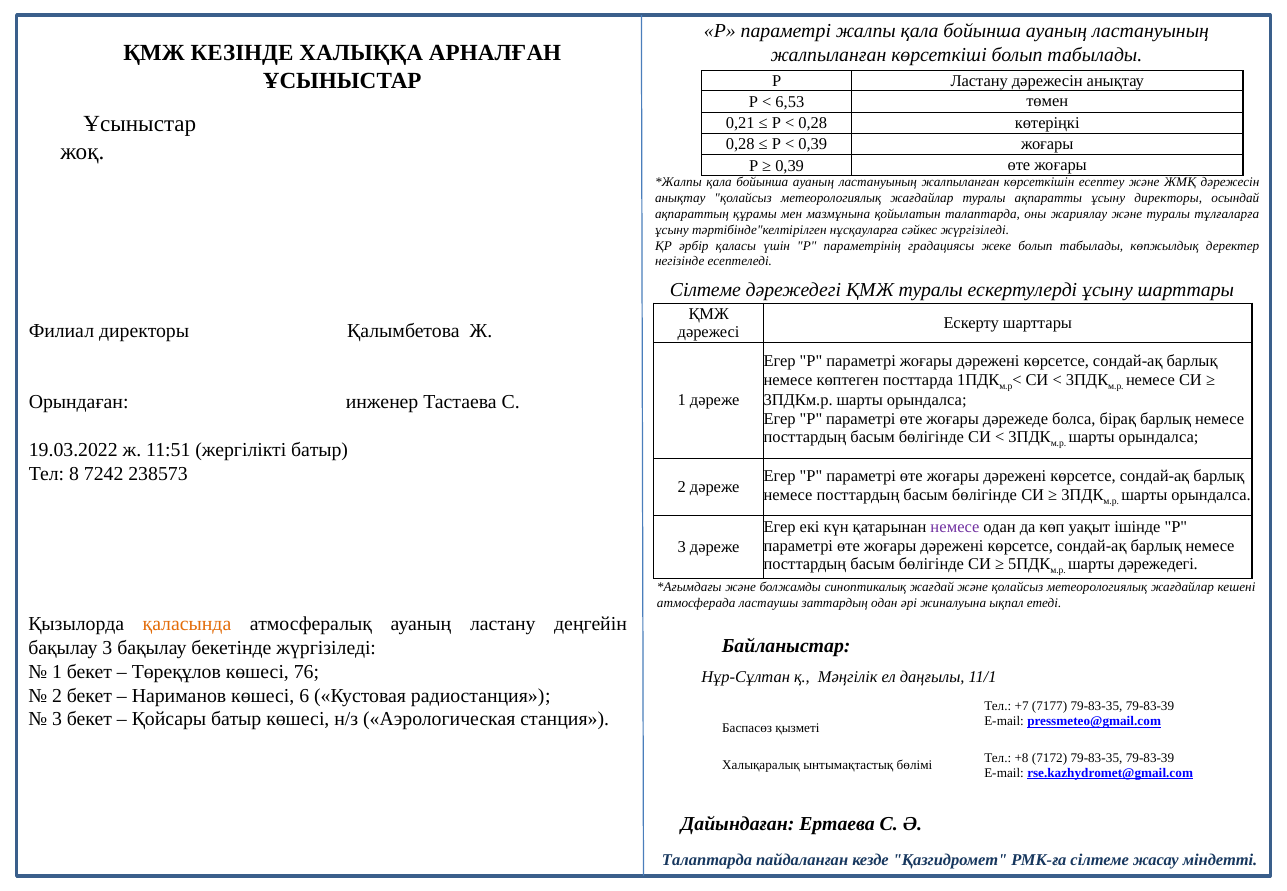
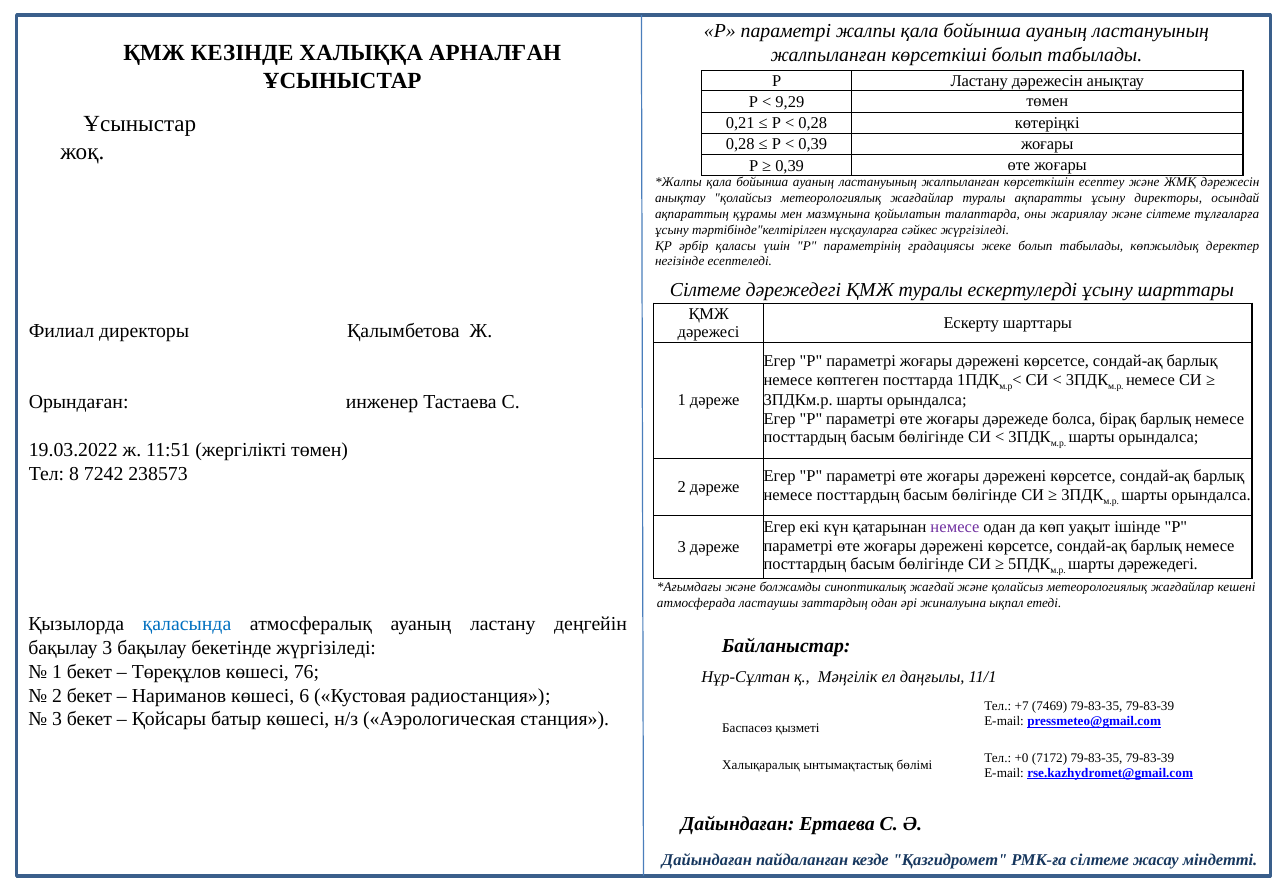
6,53: 6,53 -> 9,29
және туралы: туралы -> сілтеме
жергілікті батыр: батыр -> төмен
қаласында colour: orange -> blue
7177: 7177 -> 7469
+8: +8 -> +0
Талаптарда at (707, 860): Талаптарда -> Дайындаған
